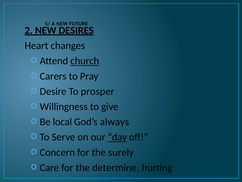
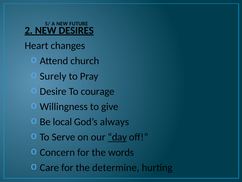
church underline: present -> none
Carers: Carers -> Surely
prosper: prosper -> courage
surely: surely -> words
